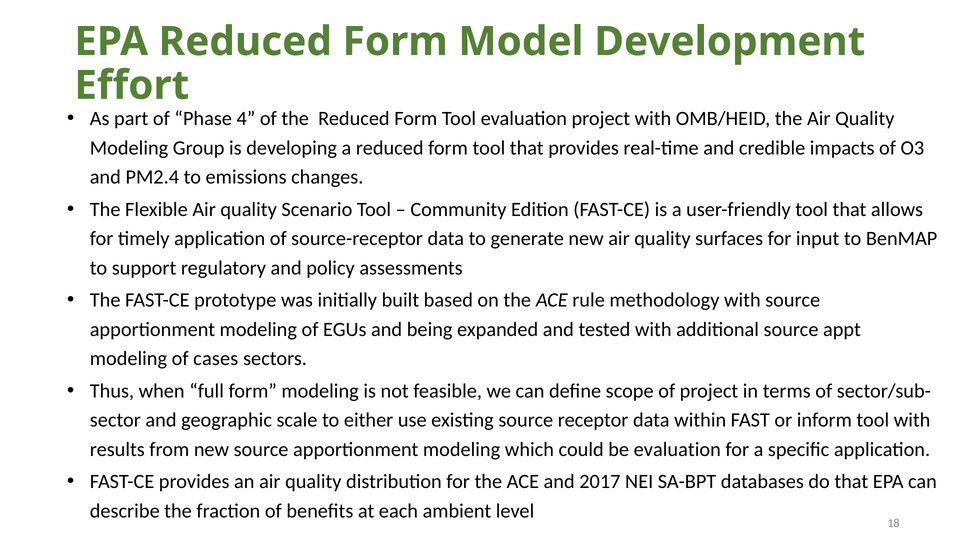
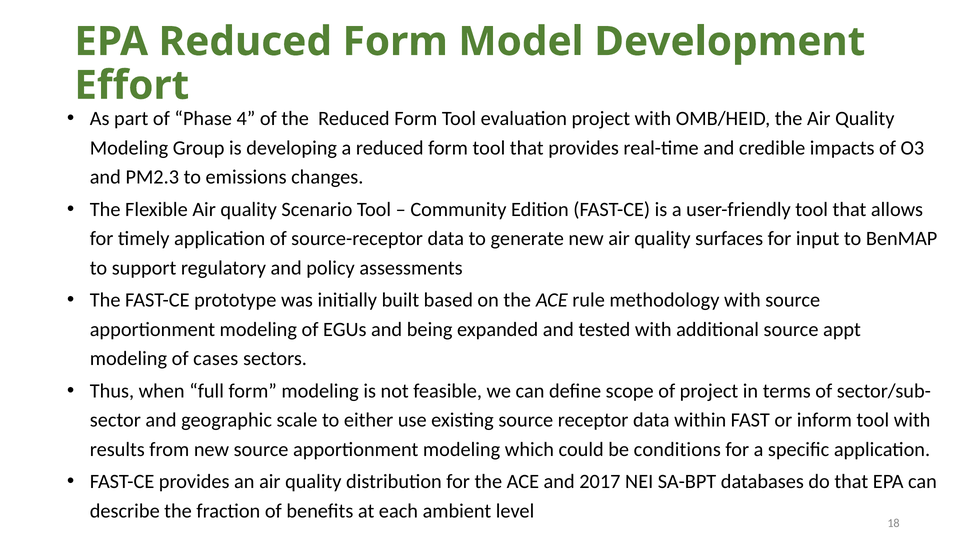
PM2.4: PM2.4 -> PM2.3
be evaluation: evaluation -> conditions
